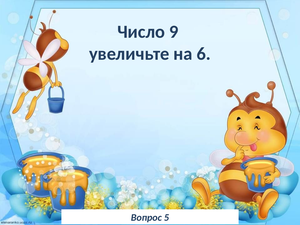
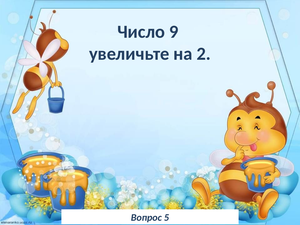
6: 6 -> 2
